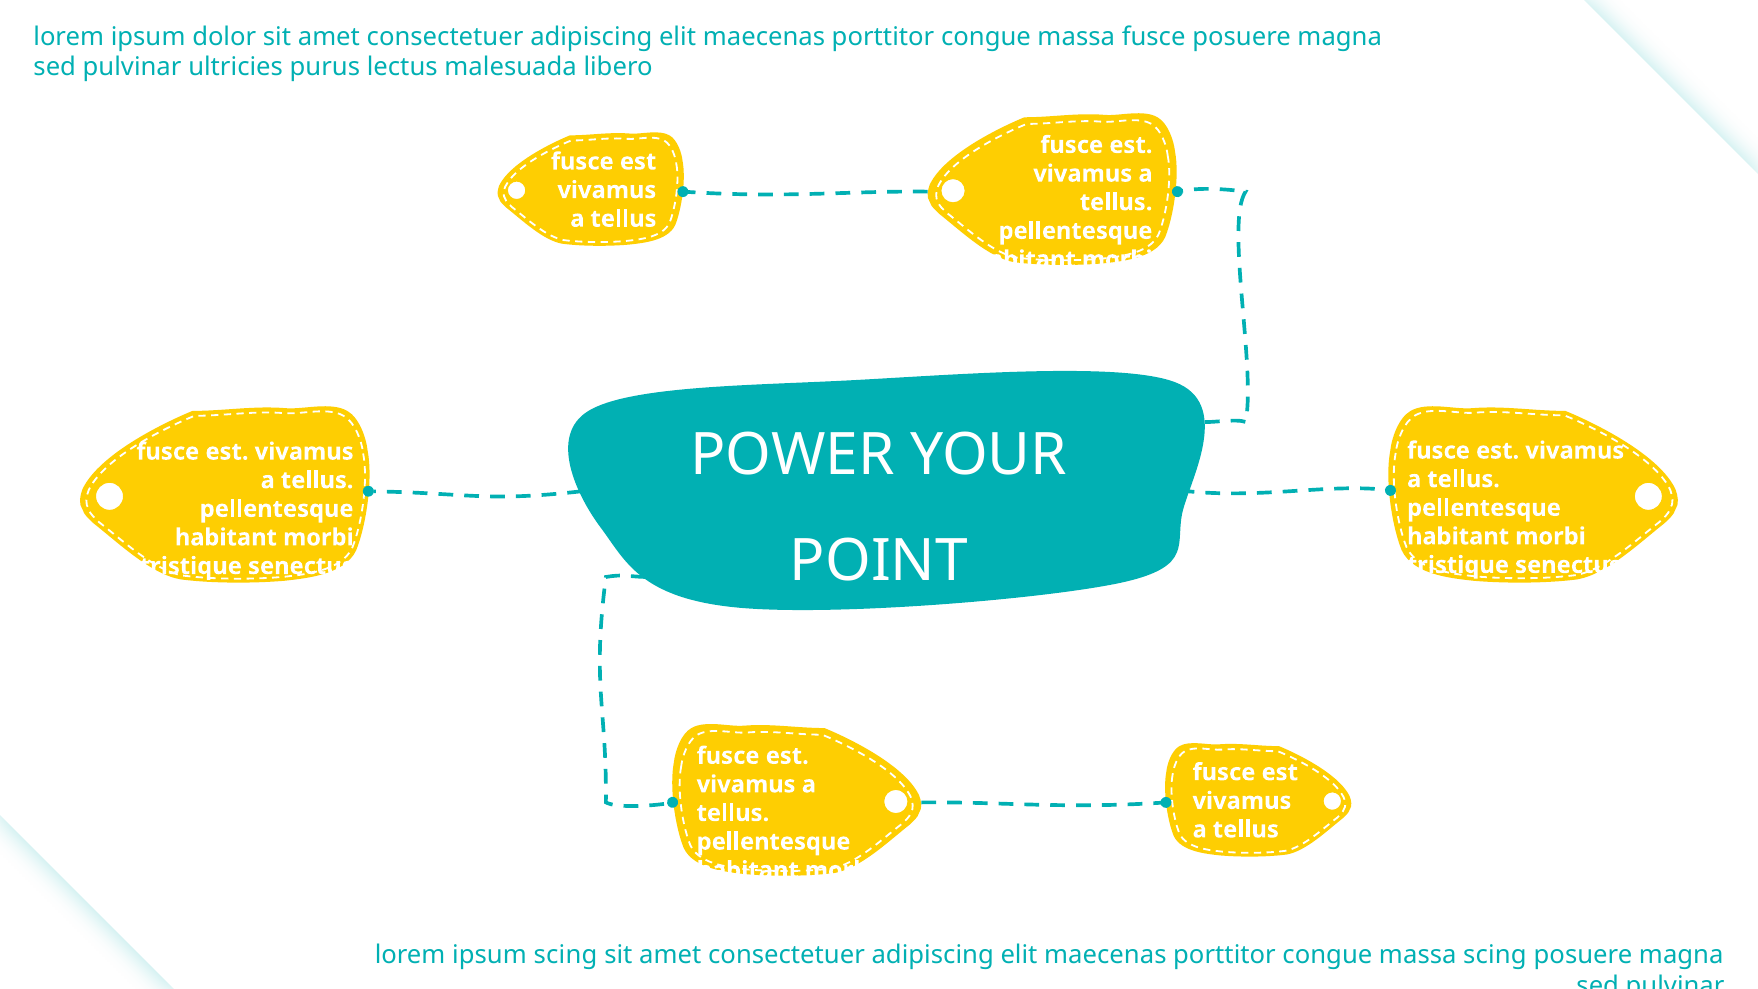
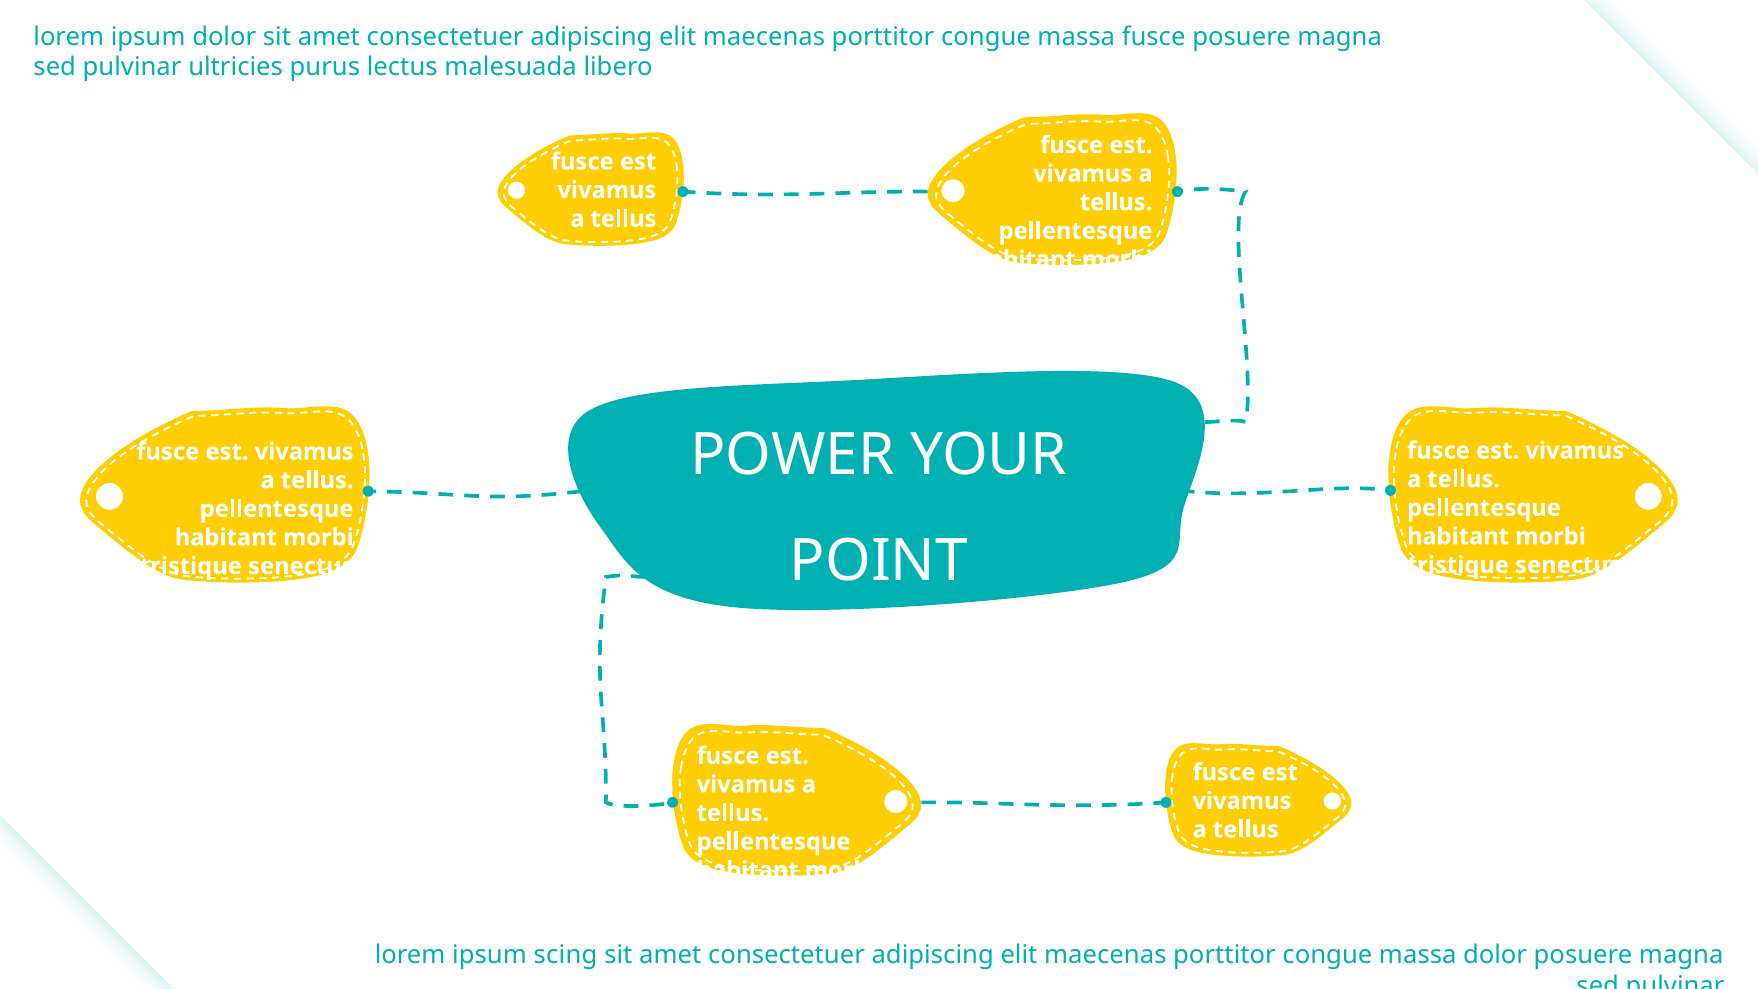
massa scing: scing -> dolor
